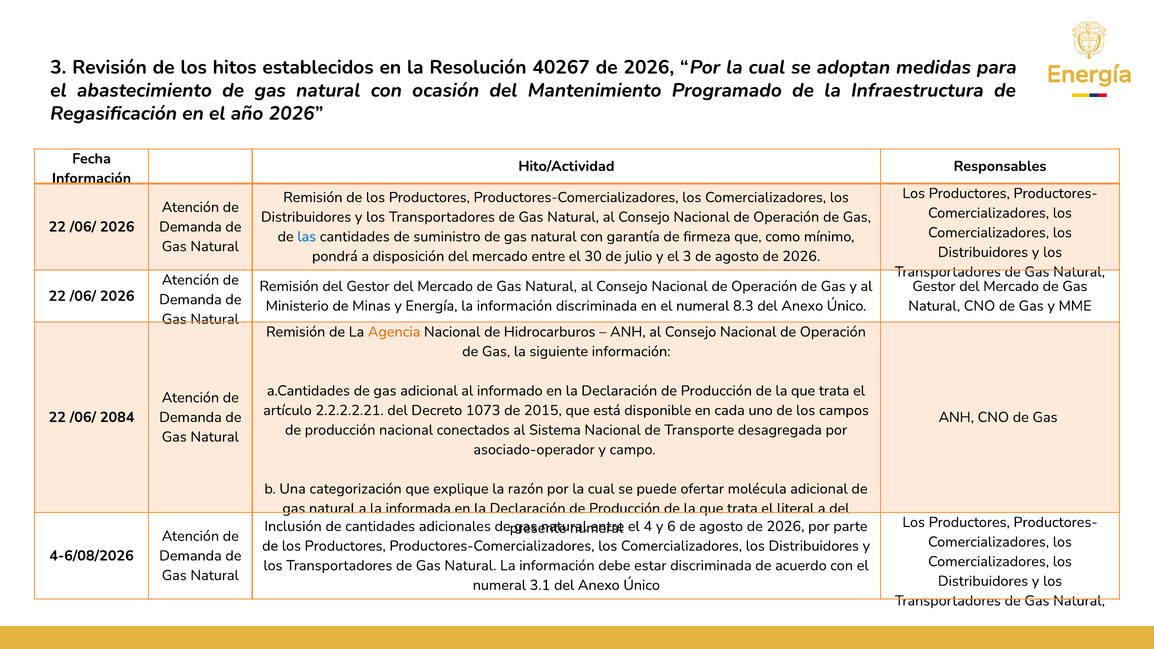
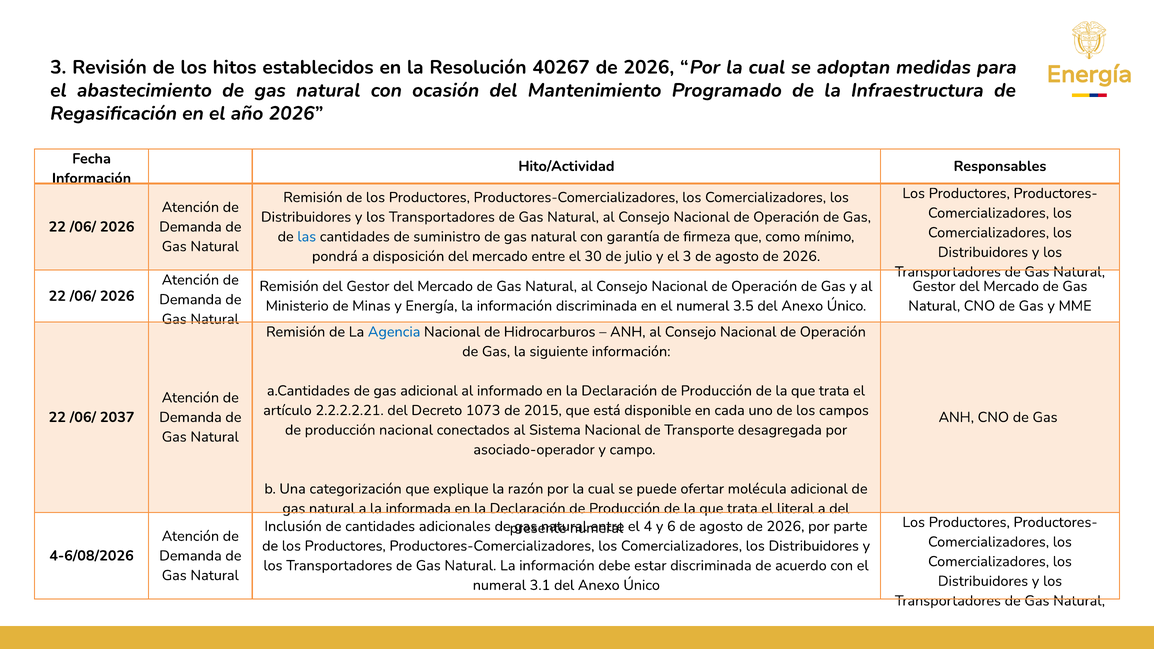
8.3: 8.3 -> 3.5
Agencia colour: orange -> blue
2084: 2084 -> 2037
